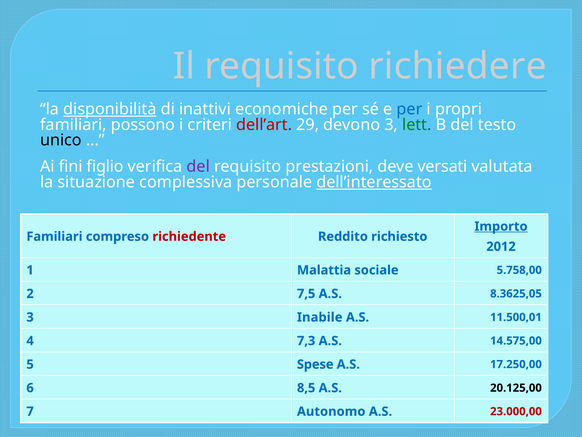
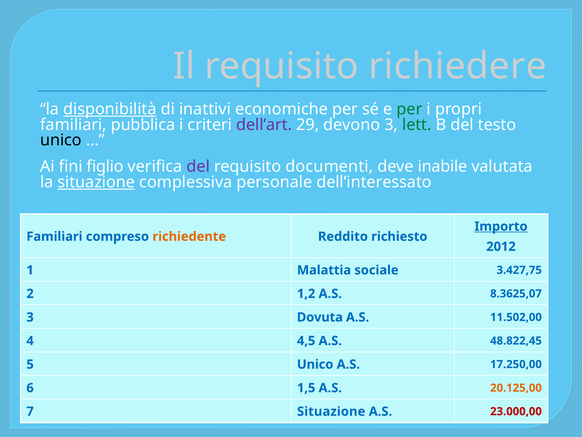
per at (410, 109) colour: blue -> green
possono: possono -> pubblica
dell’art colour: red -> purple
prestazioni: prestazioni -> documenti
versati: versati -> inabile
situazione at (96, 182) underline: none -> present
dell’interessato underline: present -> none
richiedente colour: red -> orange
5.758,00: 5.758,00 -> 3.427,75
7,5: 7,5 -> 1,2
8.3625,05: 8.3625,05 -> 8.3625,07
Inabile: Inabile -> Dovuta
11.500,01: 11.500,01 -> 11.502,00
7,3: 7,3 -> 4,5
14.575,00: 14.575,00 -> 48.822,45
5 Spese: Spese -> Unico
8,5: 8,5 -> 1,5
20.125,00 colour: black -> orange
7 Autonomo: Autonomo -> Situazione
